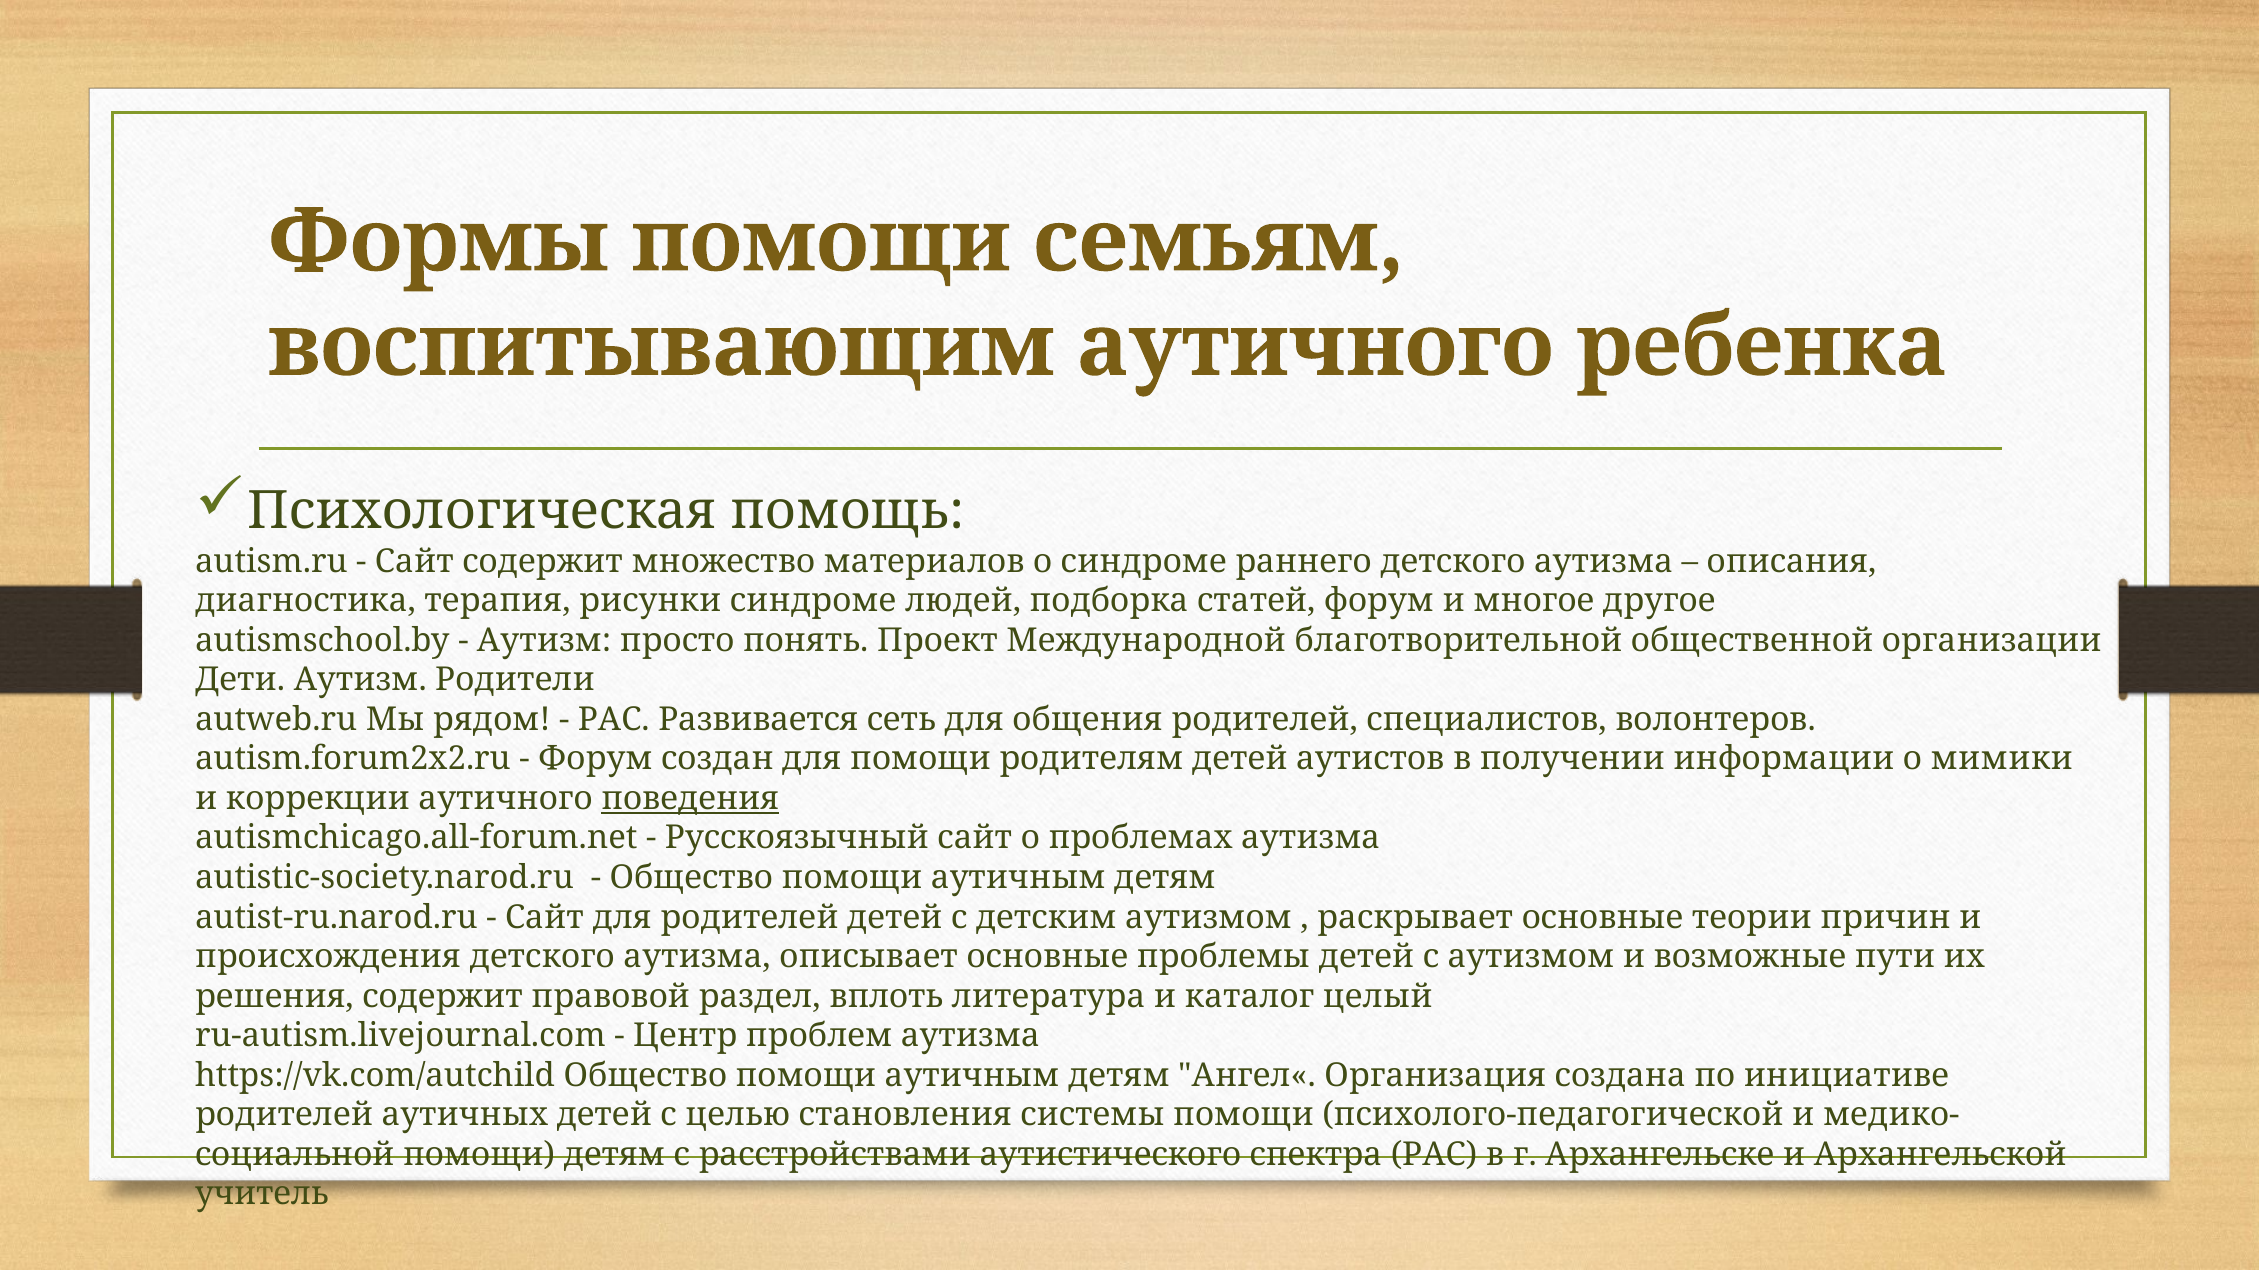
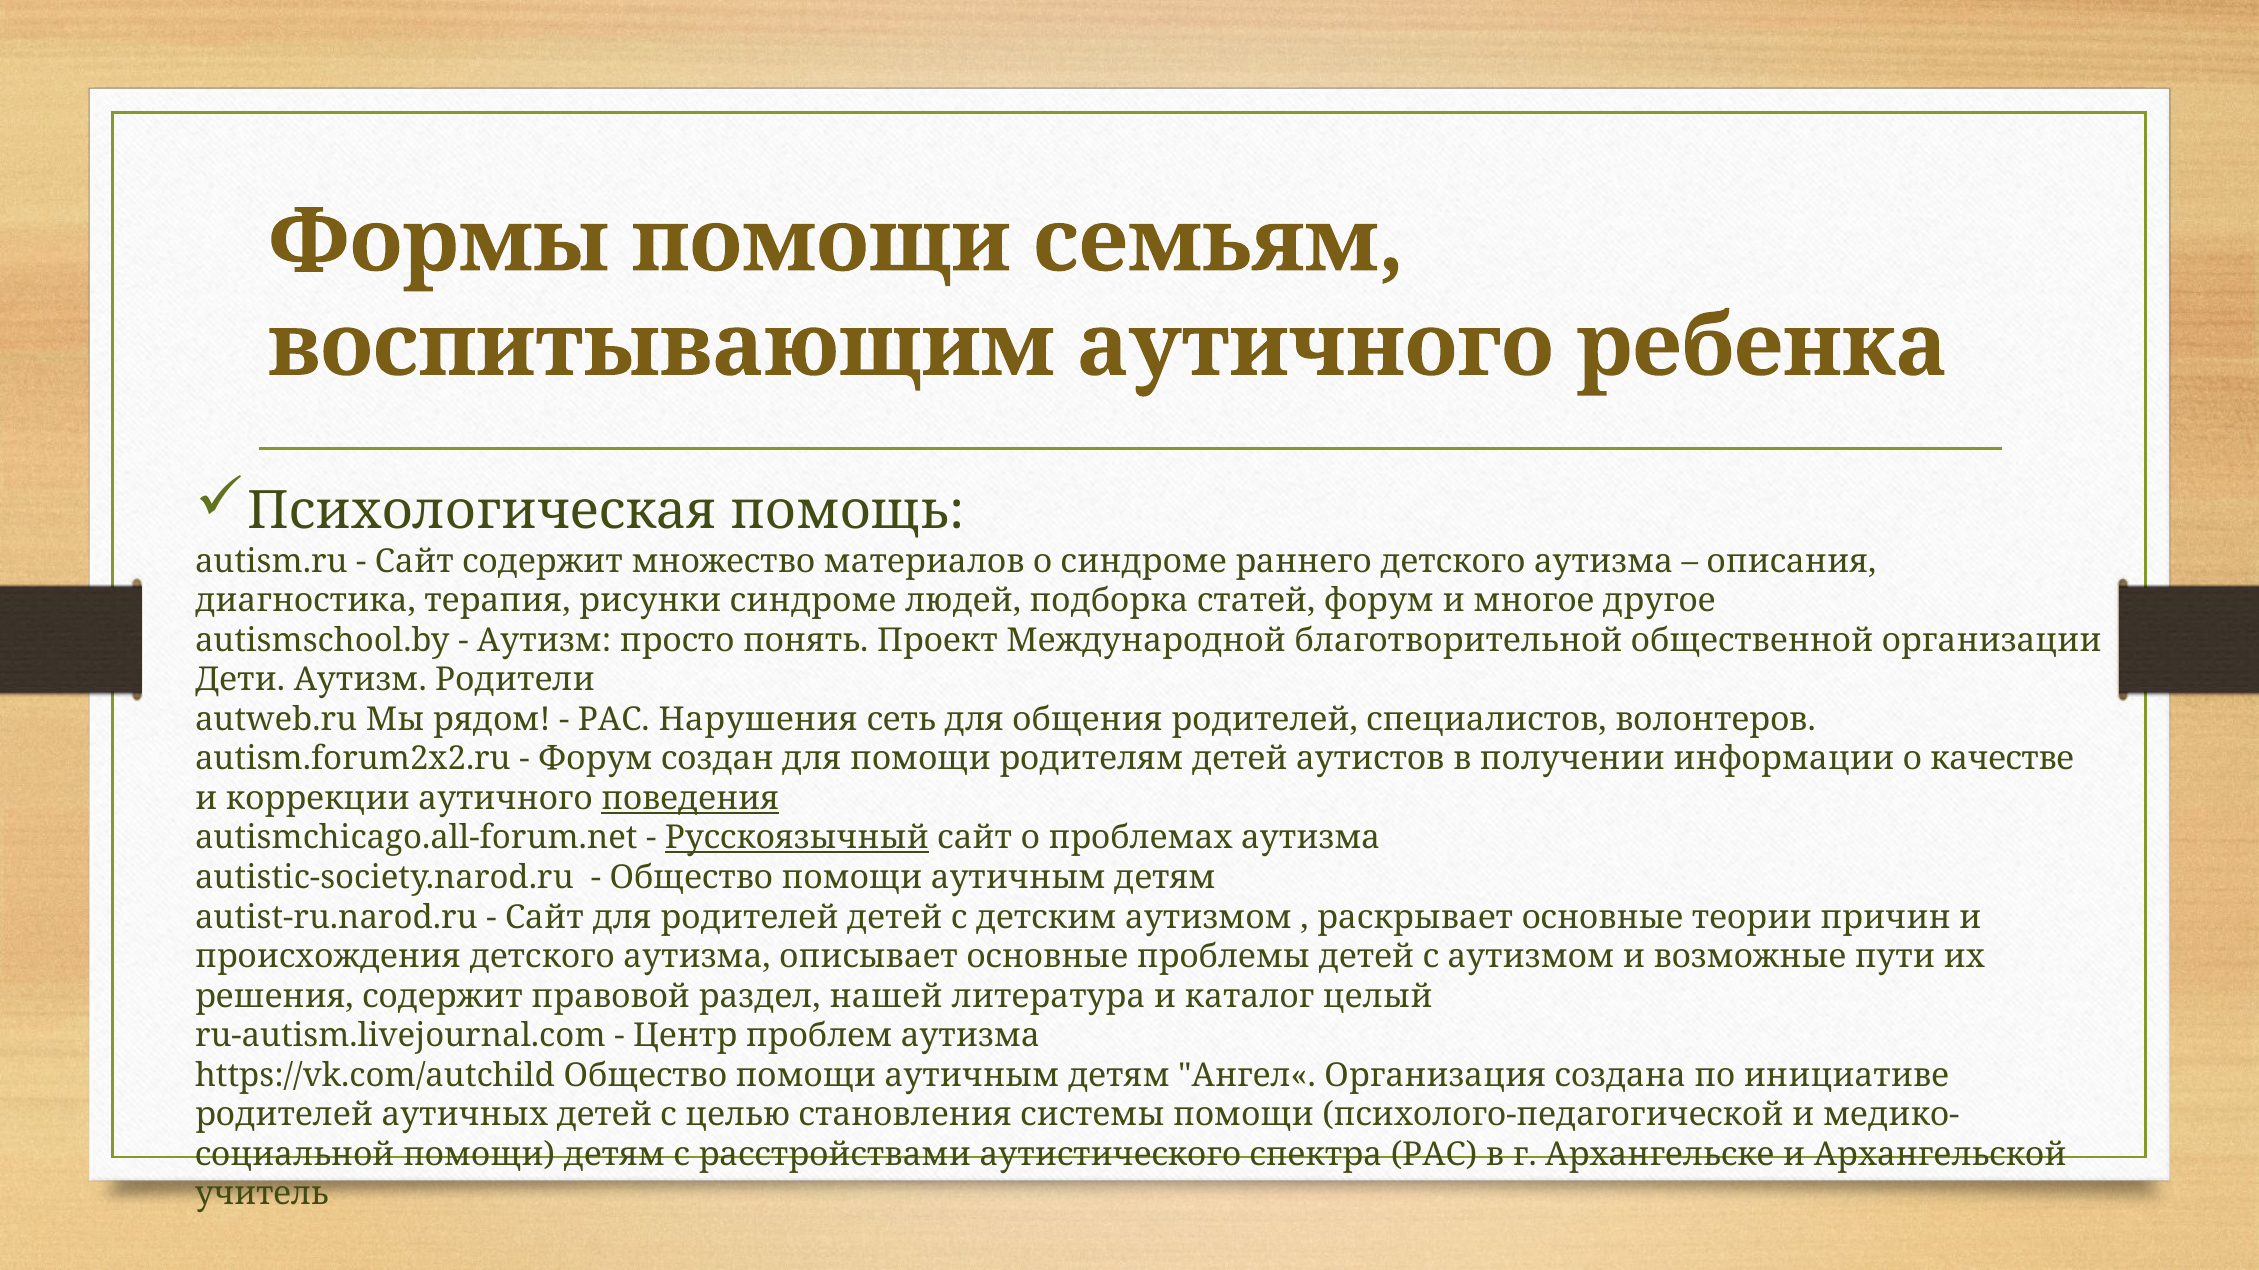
Развивается: Развивается -> Нарушения
мимики: мимики -> качестве
Русскоязычный underline: none -> present
вплоть: вплоть -> нашей
